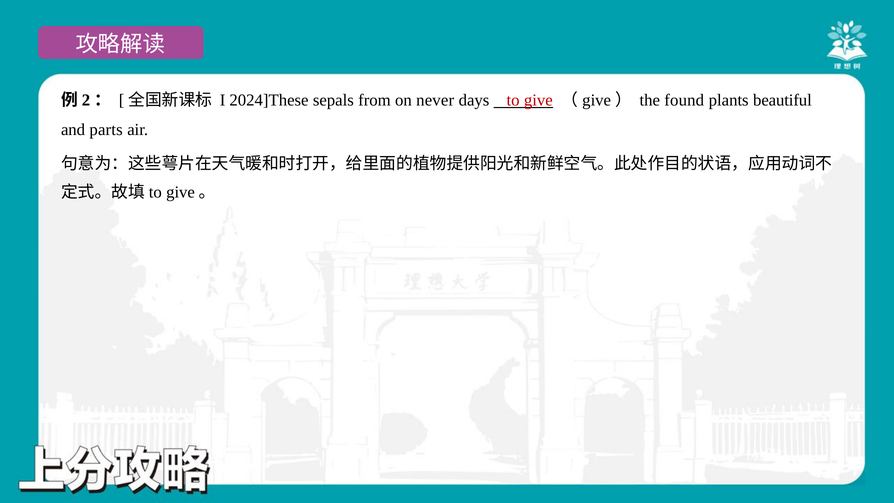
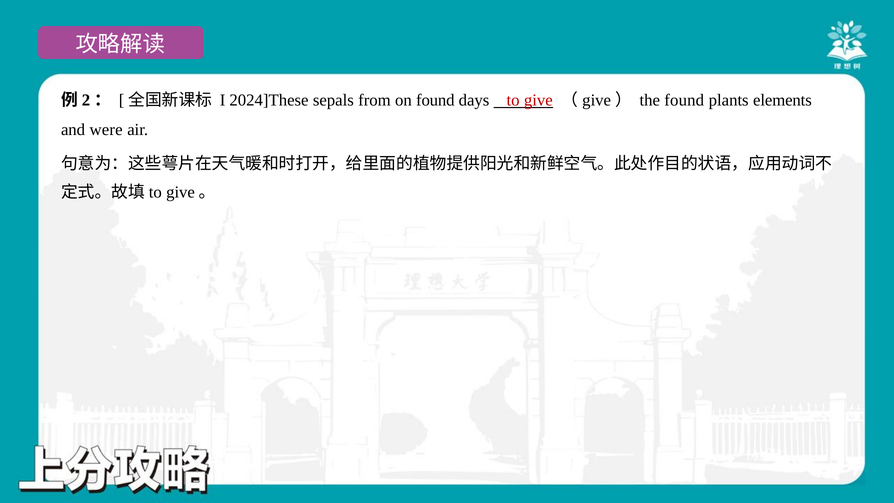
on never: never -> found
beautiful: beautiful -> elements
parts: parts -> were
